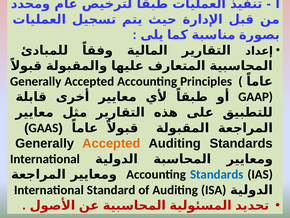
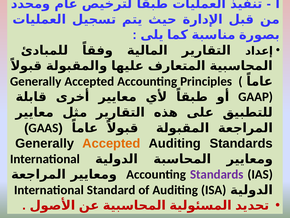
Standards at (217, 174) colour: blue -> purple
